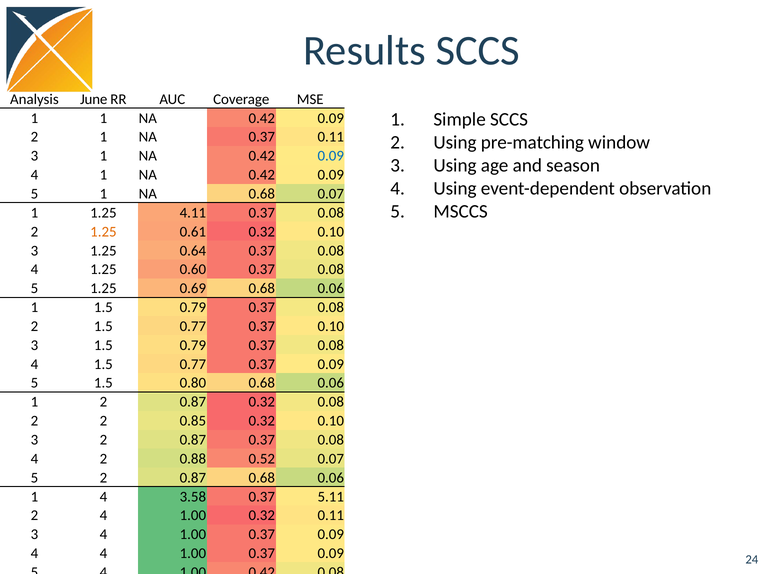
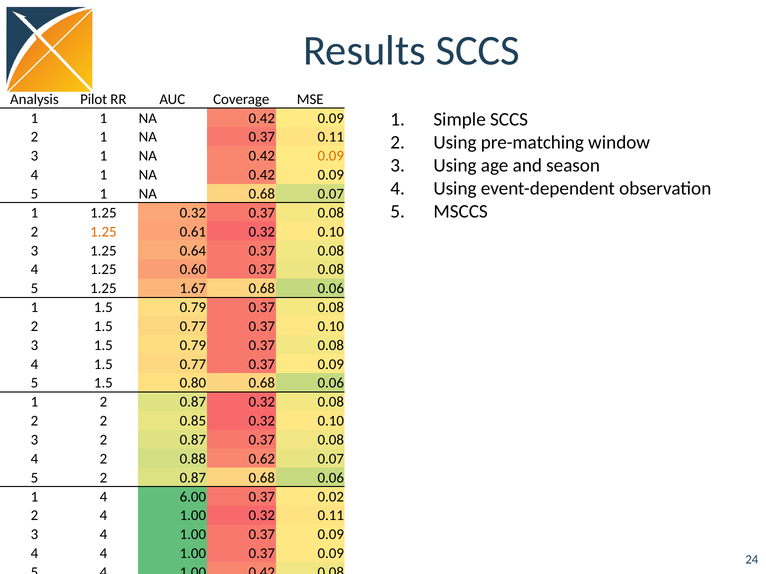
June: June -> Pilot
0.09 at (331, 156) colour: blue -> orange
1.25 4.11: 4.11 -> 0.32
0.69: 0.69 -> 1.67
0.52: 0.52 -> 0.62
3.58: 3.58 -> 6.00
5.11: 5.11 -> 0.02
